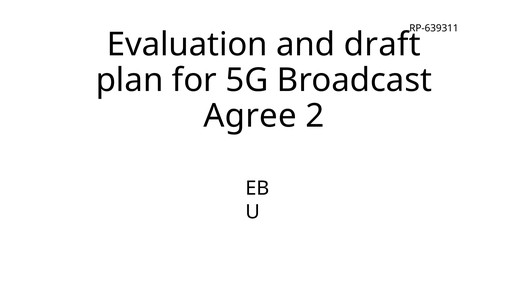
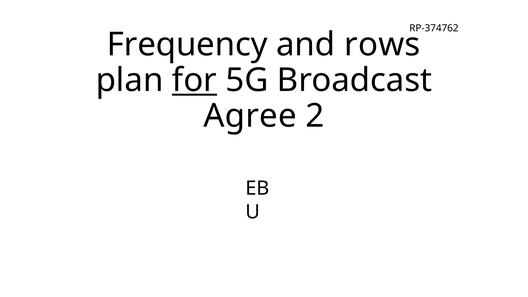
RP-639311: RP-639311 -> RP-374762
Evaluation: Evaluation -> Frequency
draft: draft -> rows
for underline: none -> present
